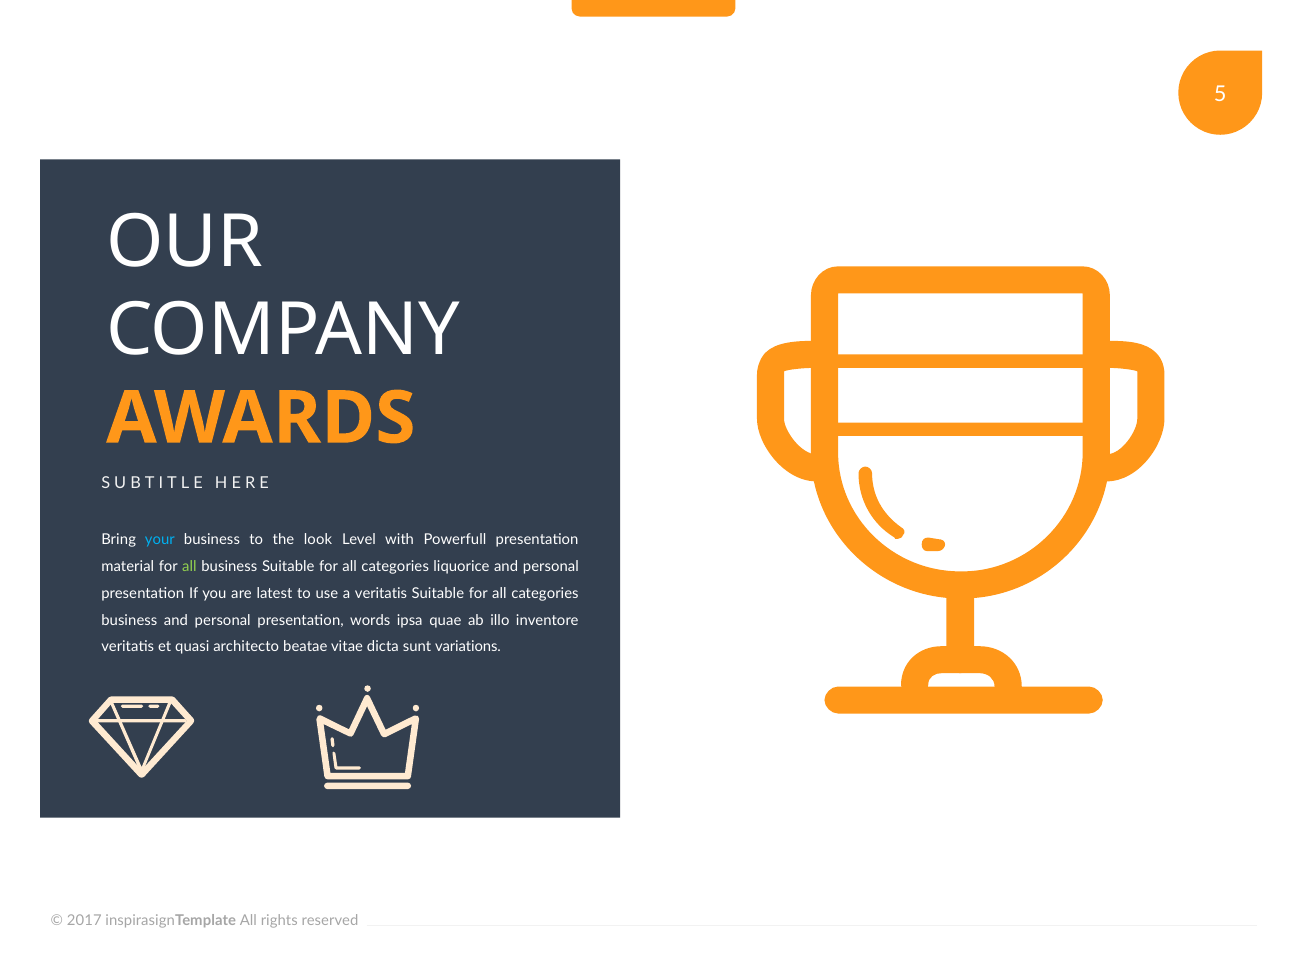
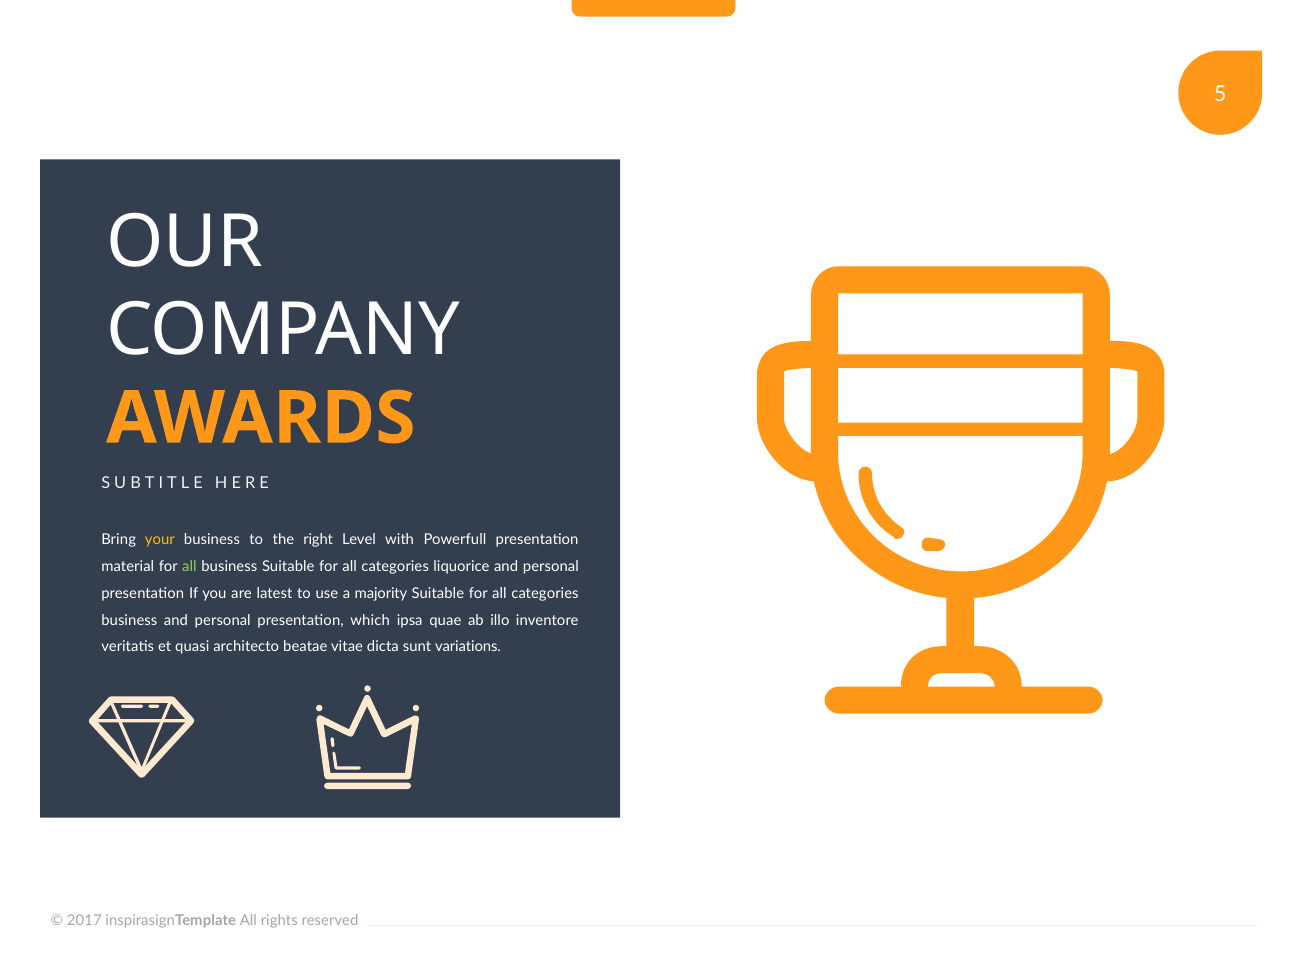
your colour: light blue -> yellow
look: look -> right
a veritatis: veritatis -> majority
words: words -> which
